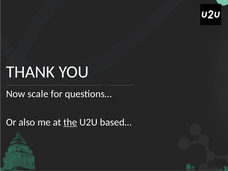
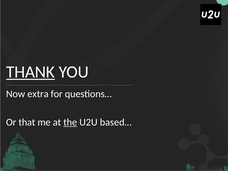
THANK underline: none -> present
scale: scale -> extra
also: also -> that
